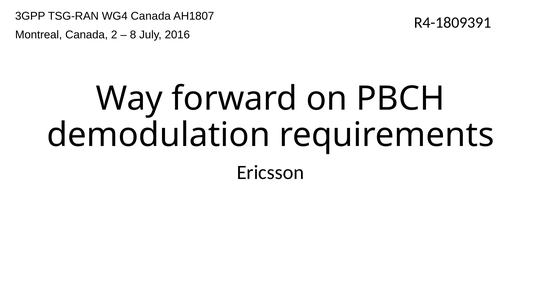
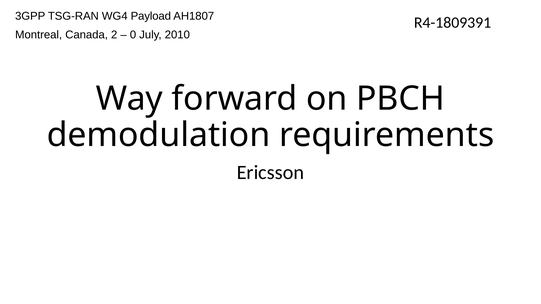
WG4 Canada: Canada -> Payload
8: 8 -> 0
2016: 2016 -> 2010
